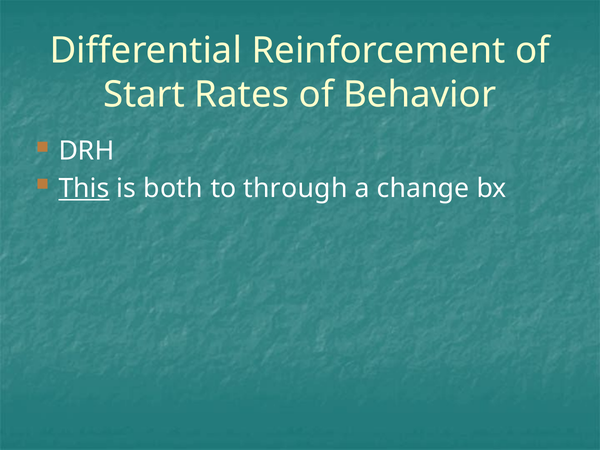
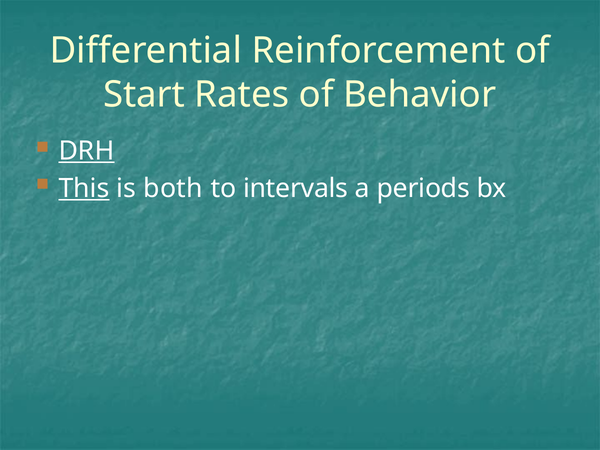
DRH underline: none -> present
through: through -> intervals
change: change -> periods
